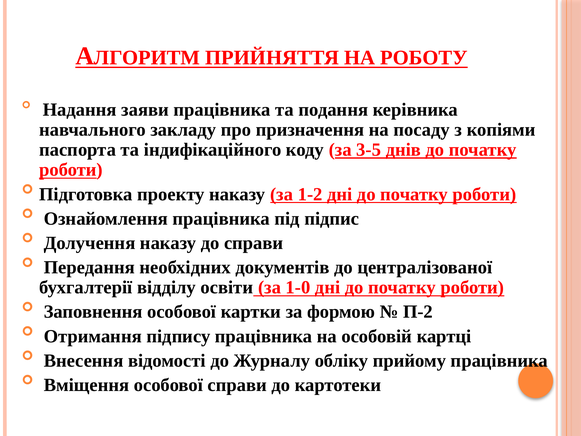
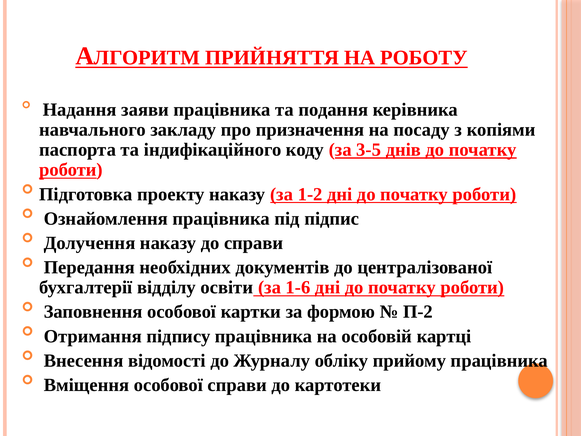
1-0: 1-0 -> 1-6
